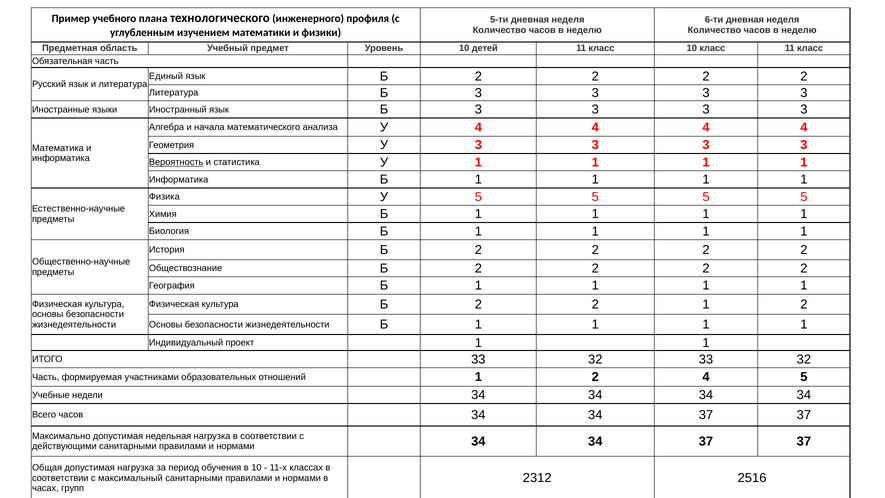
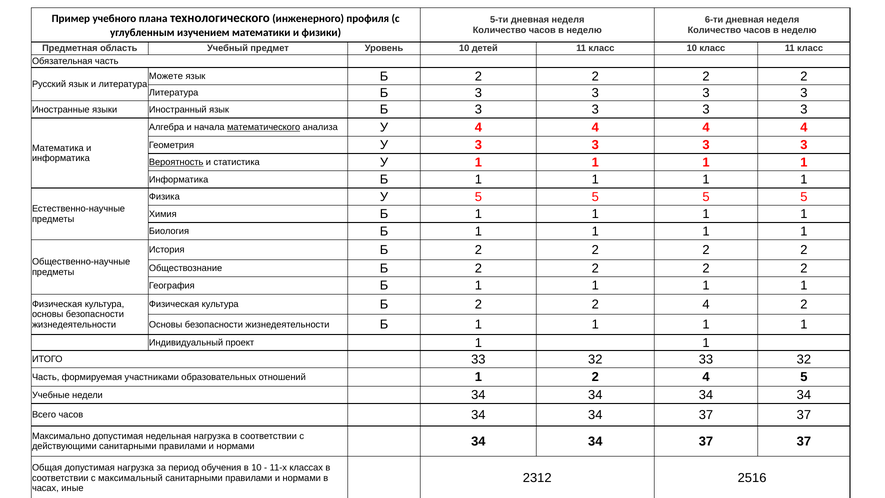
Единый: Единый -> Можете
математического underline: none -> present
2 2 1: 1 -> 4
групп: групп -> иные
